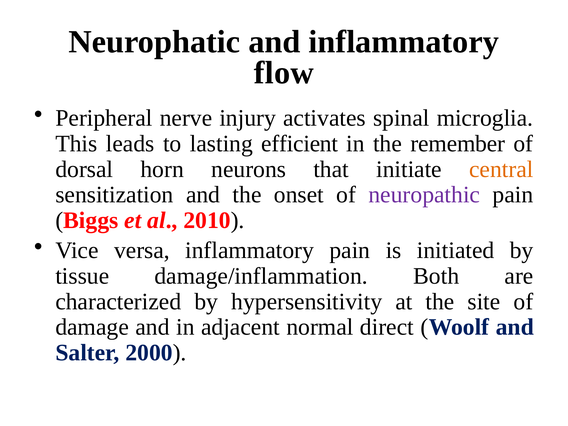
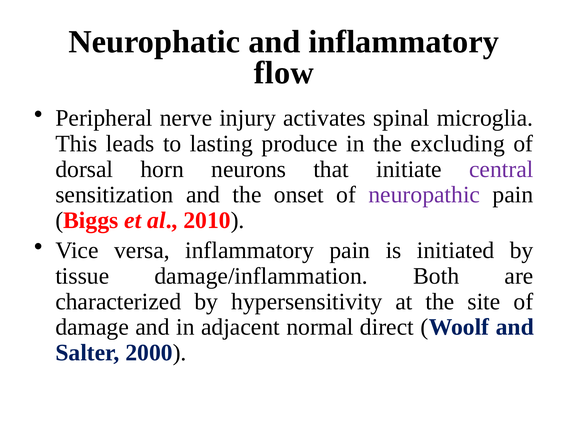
efficient: efficient -> produce
remember: remember -> excluding
central colour: orange -> purple
